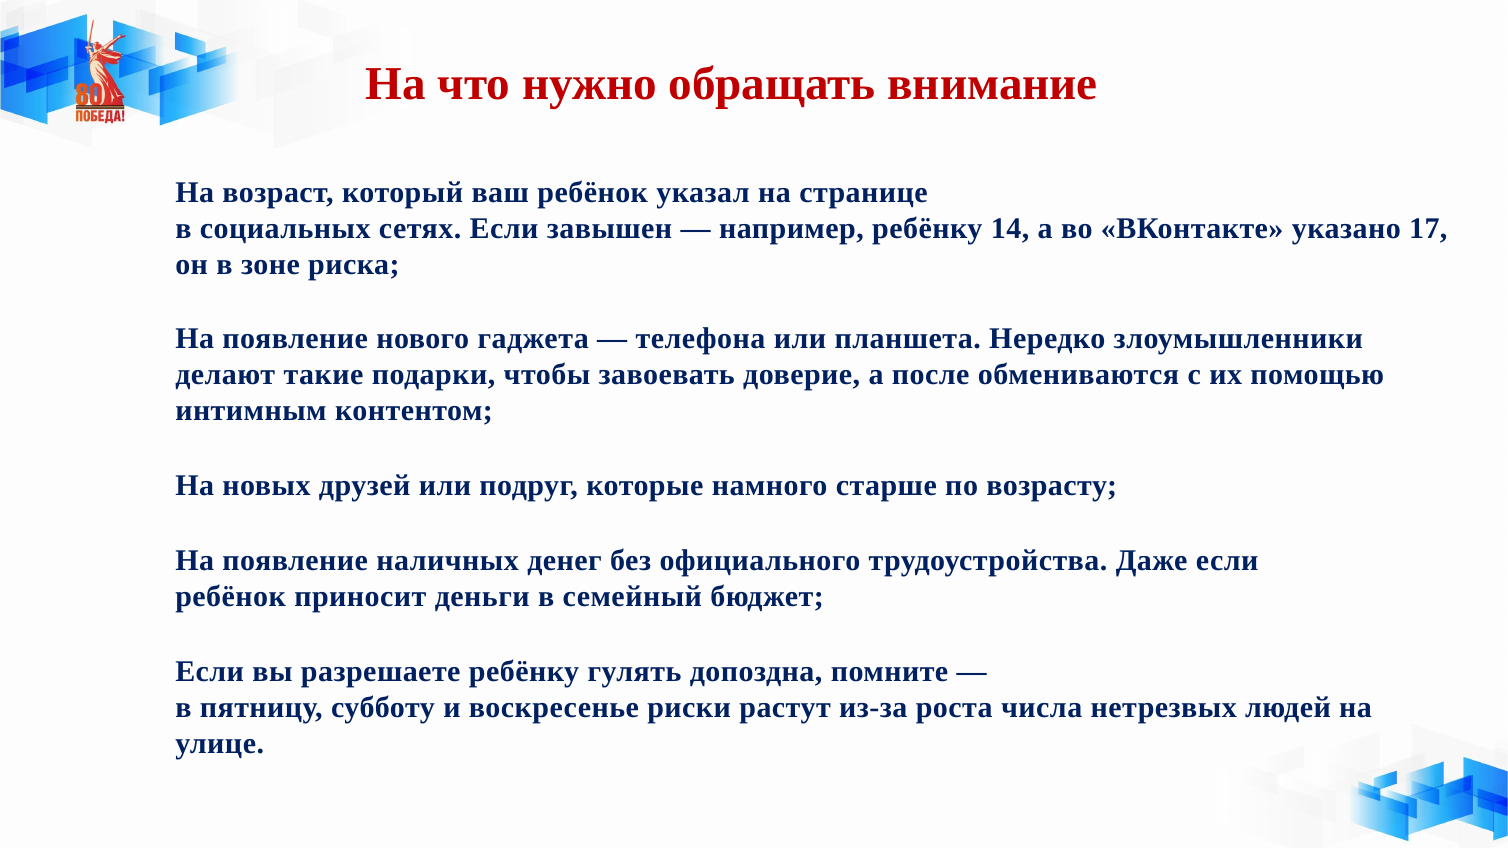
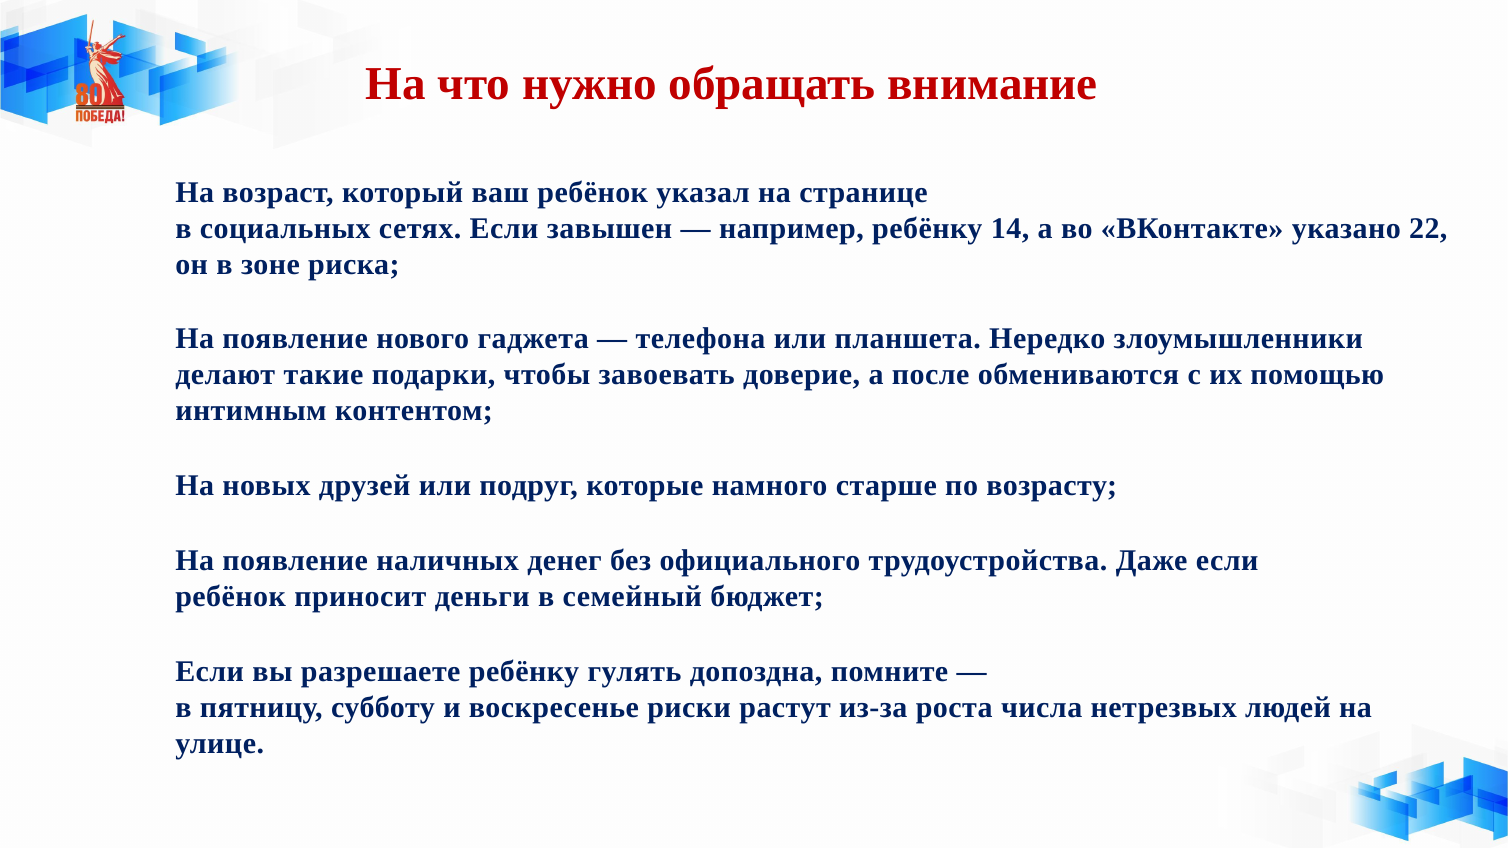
17: 17 -> 22
